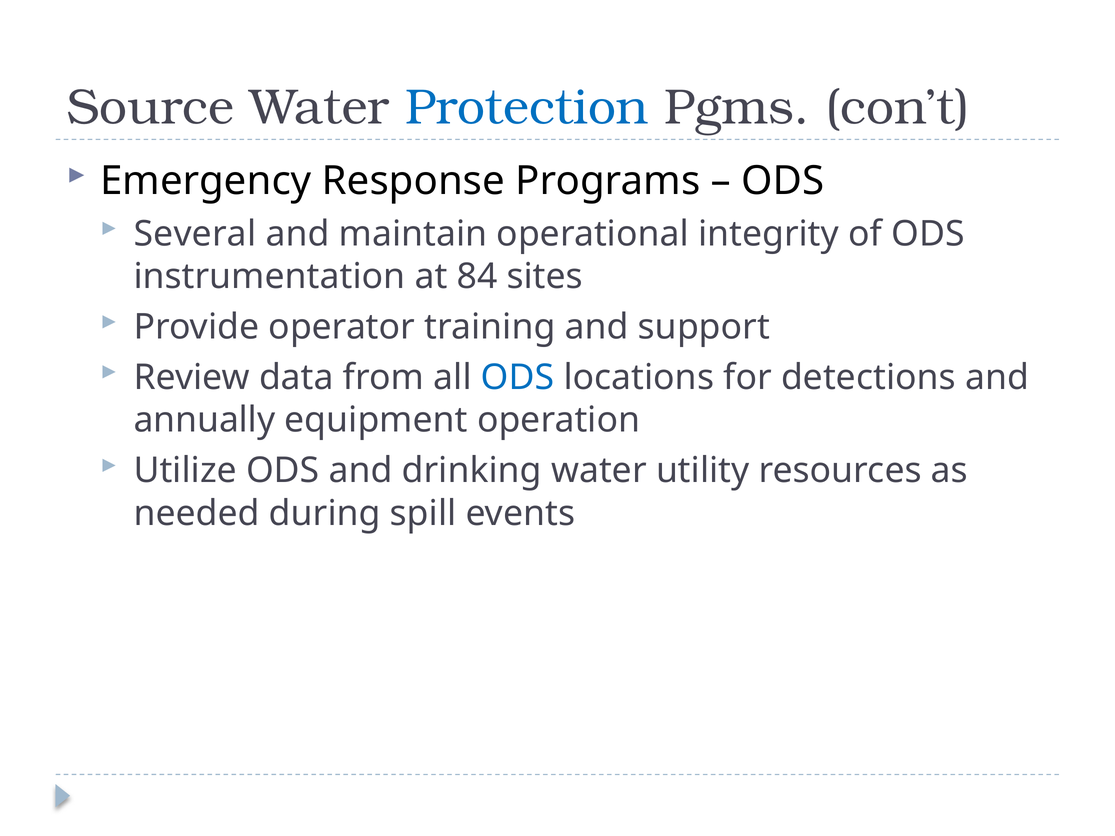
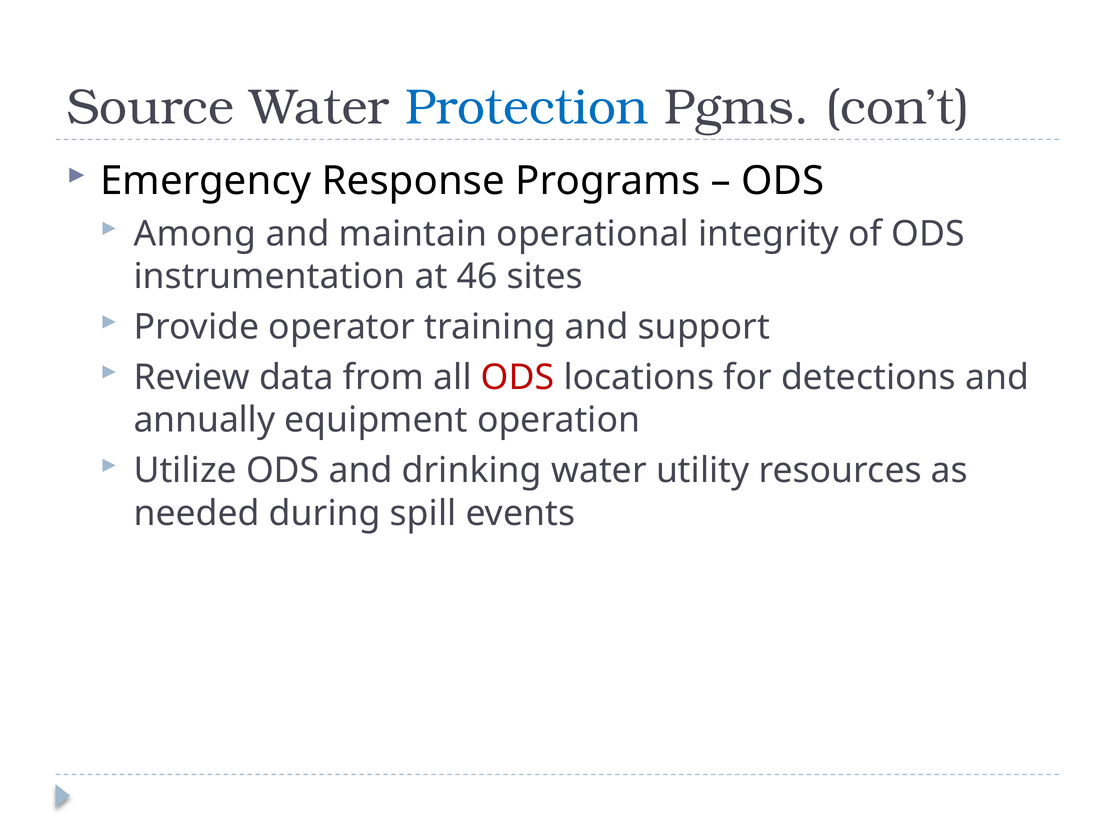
Several: Several -> Among
84: 84 -> 46
ODS at (518, 378) colour: blue -> red
